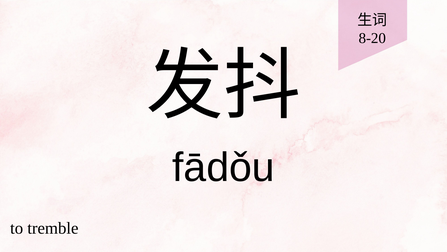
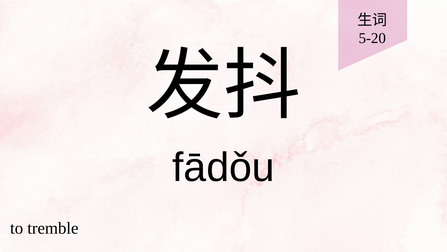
8-20: 8-20 -> 5-20
